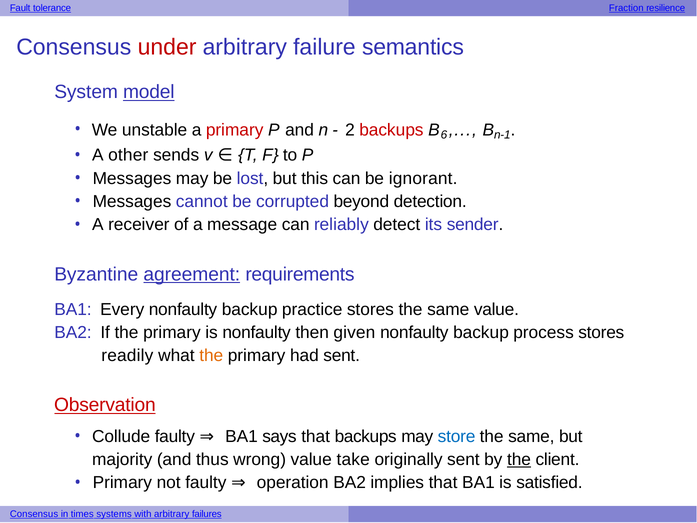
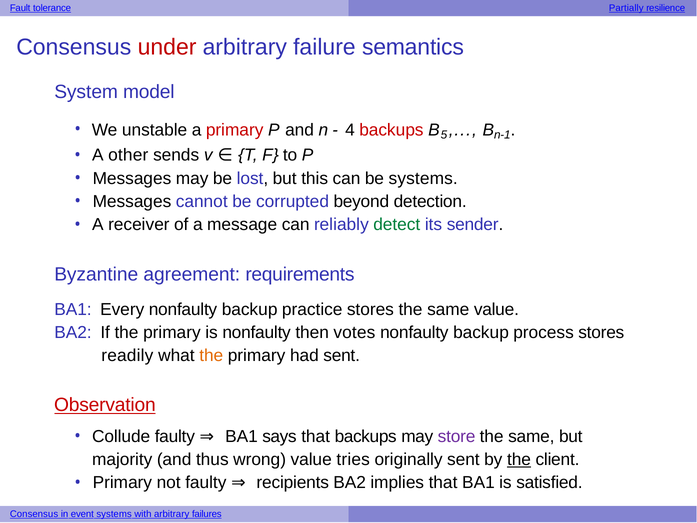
Fraction: Fraction -> Partially
model underline: present -> none
2: 2 -> 4
6: 6 -> 5
be ignorant: ignorant -> systems
detect colour: black -> green
agreement underline: present -> none
given: given -> votes
store colour: blue -> purple
take: take -> tries
operation: operation -> recipients
times: times -> event
